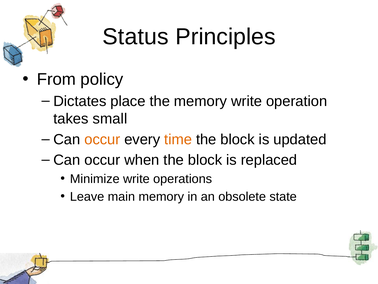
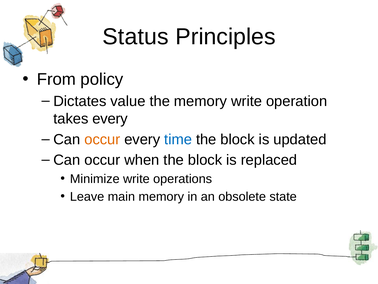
place: place -> value
takes small: small -> every
time colour: orange -> blue
